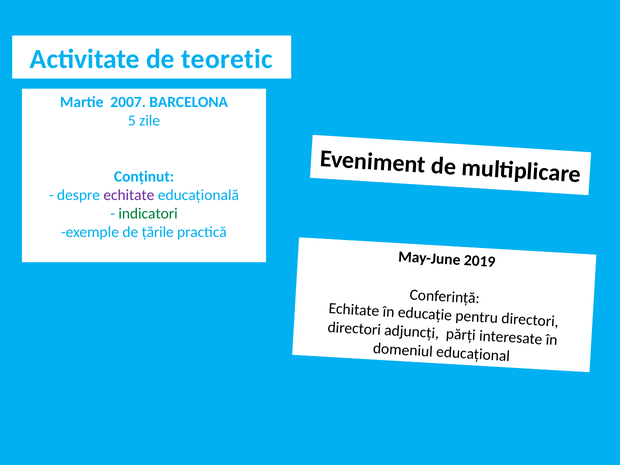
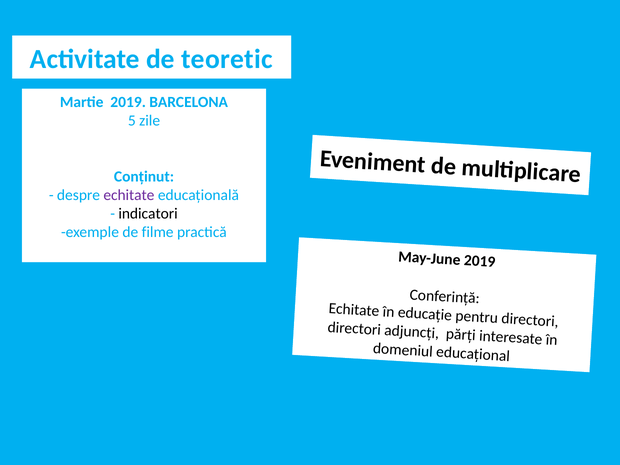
Martie 2007: 2007 -> 2019
indicatori colour: green -> black
țările: țările -> filme
